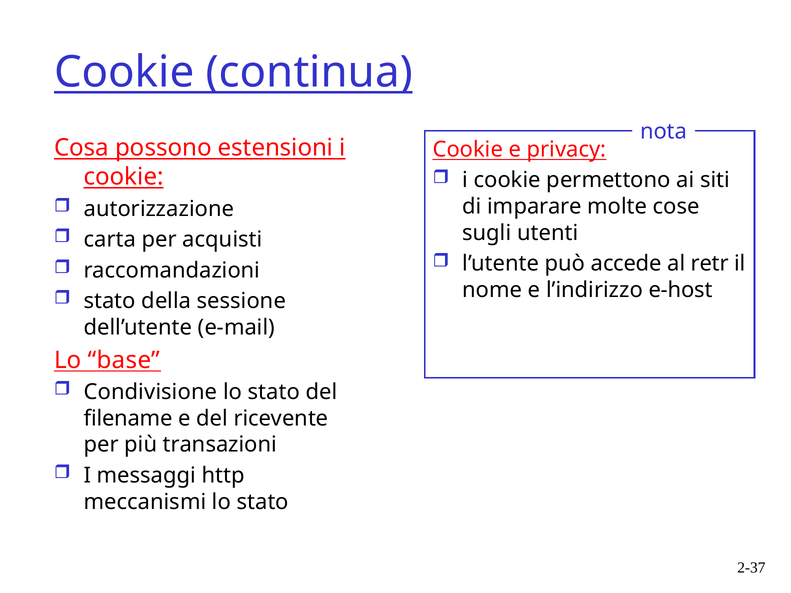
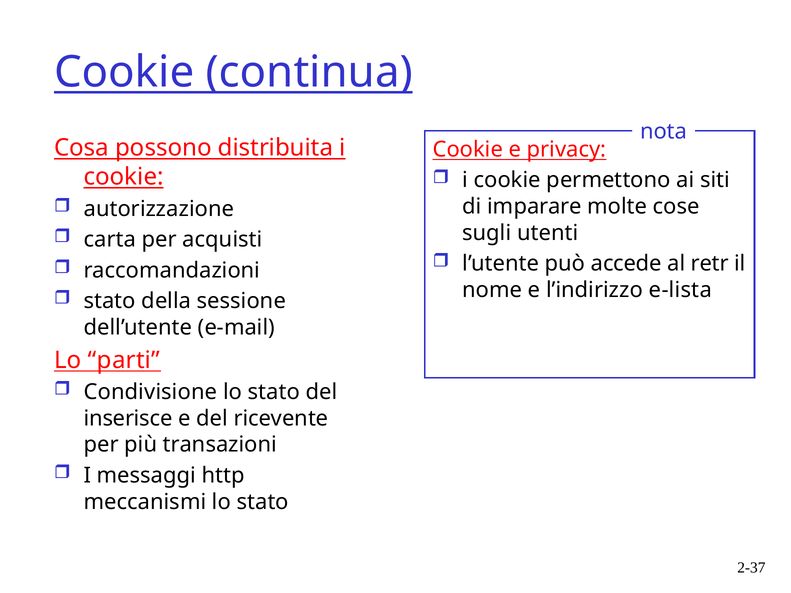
estensioni: estensioni -> distribuita
e-host: e-host -> e-lista
base: base -> parti
filename: filename -> inserisce
